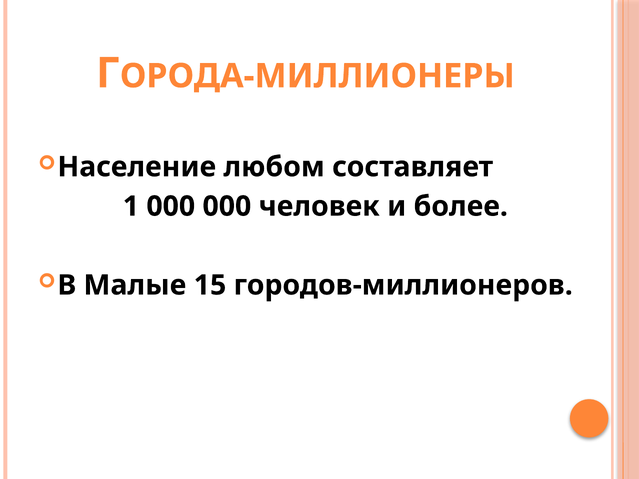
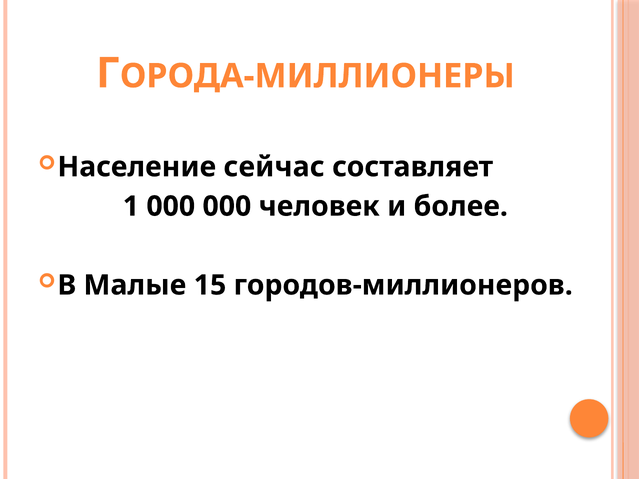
любом: любом -> сейчас
